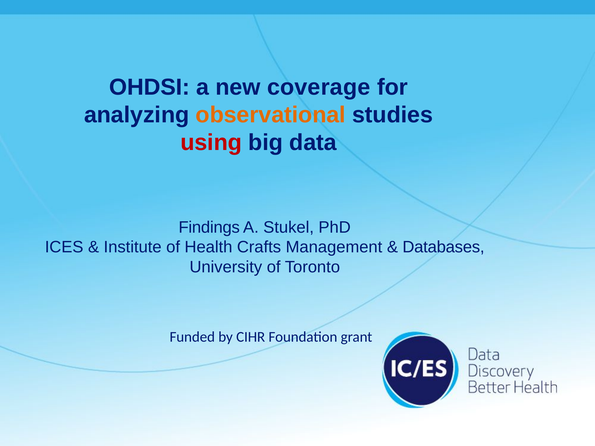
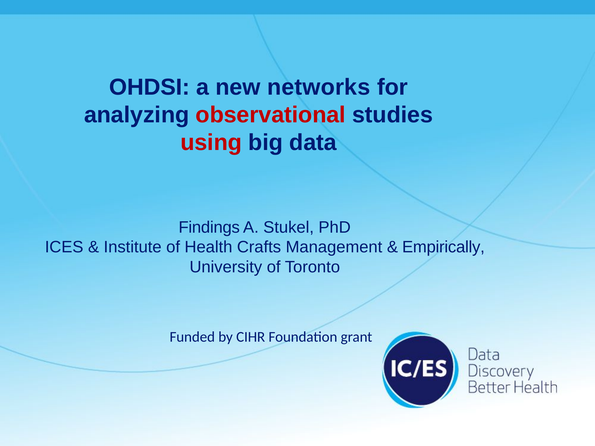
coverage: coverage -> networks
observational colour: orange -> red
Databases: Databases -> Empirically
